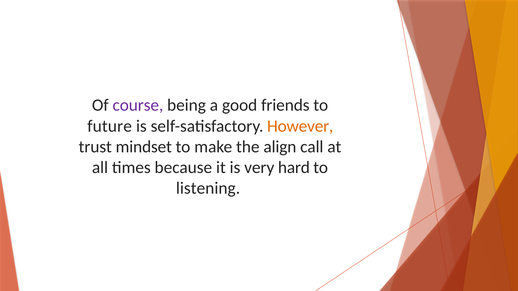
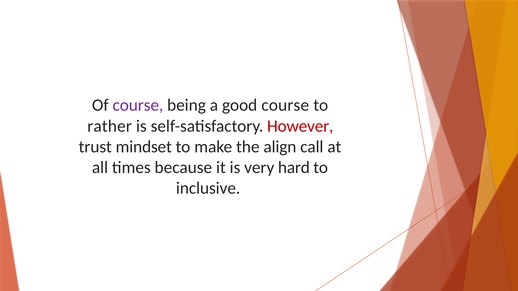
good friends: friends -> course
future: future -> rather
However colour: orange -> red
listening: listening -> inclusive
